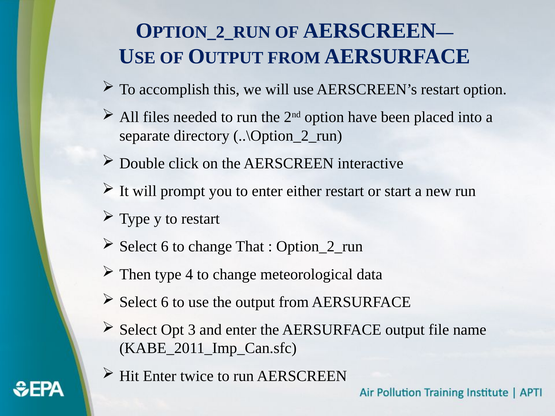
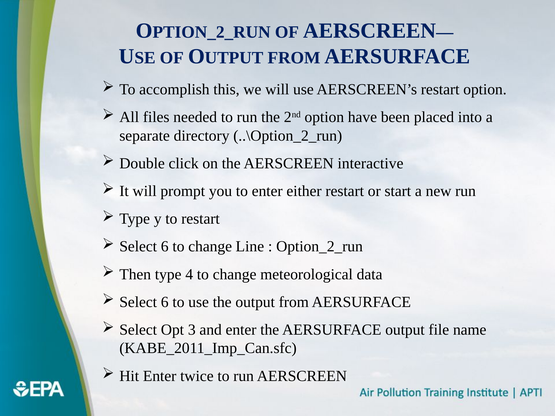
That: That -> Line
